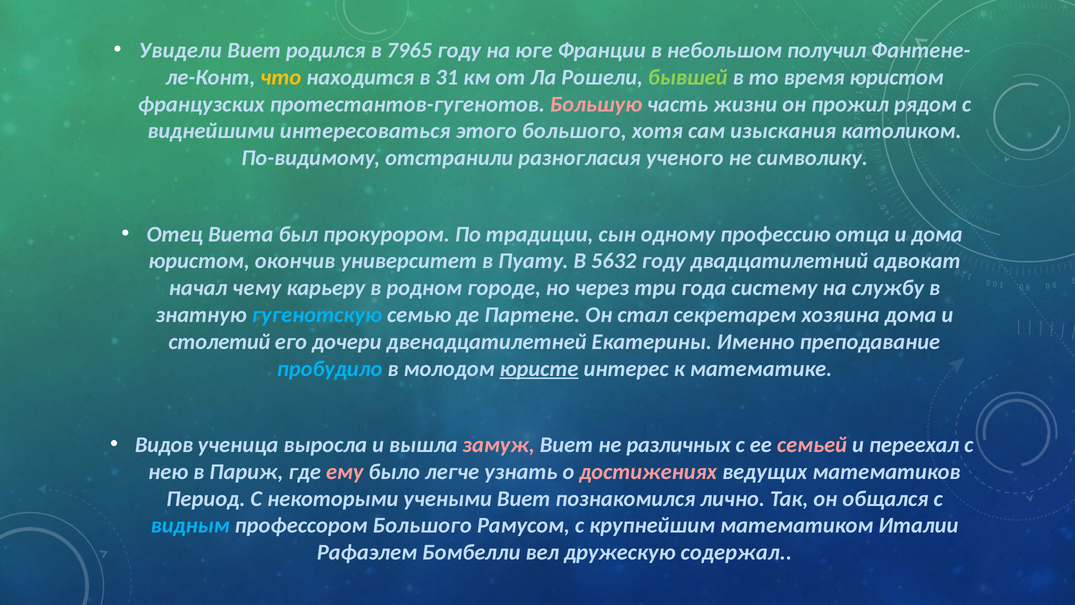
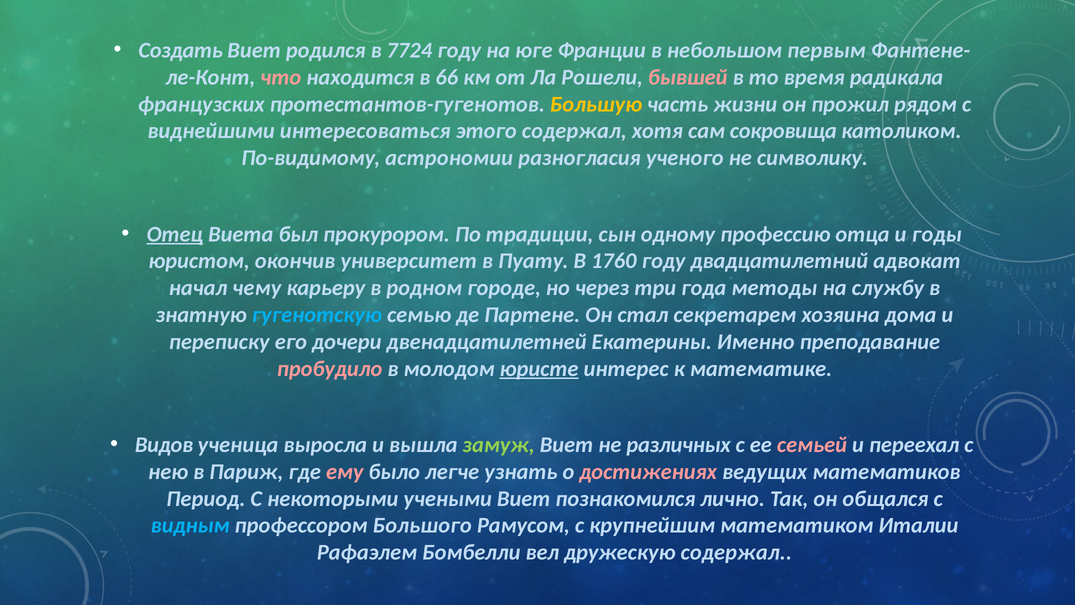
Увидели: Увидели -> Создать
7965: 7965 -> 7724
получил: получил -> первым
что colour: yellow -> pink
31: 31 -> 66
бывшей colour: light green -> pink
время юристом: юристом -> радикала
Большую colour: pink -> yellow
этого большого: большого -> содержал
изыскания: изыскания -> сокровища
отстранили: отстранили -> астрономии
Отец underline: none -> present
и дома: дома -> годы
5632: 5632 -> 1760
систему: систему -> методы
столетий: столетий -> переписку
пробудило colour: light blue -> pink
замуж colour: pink -> light green
